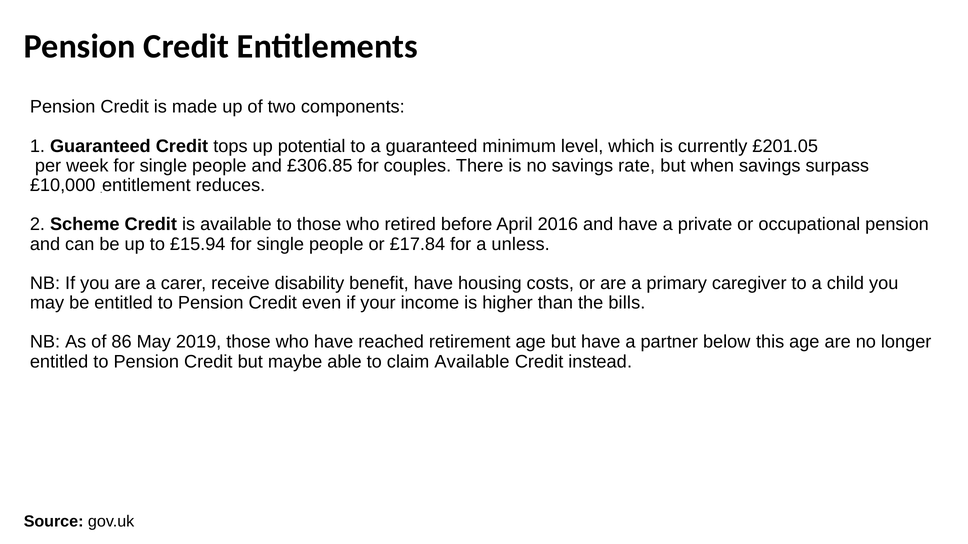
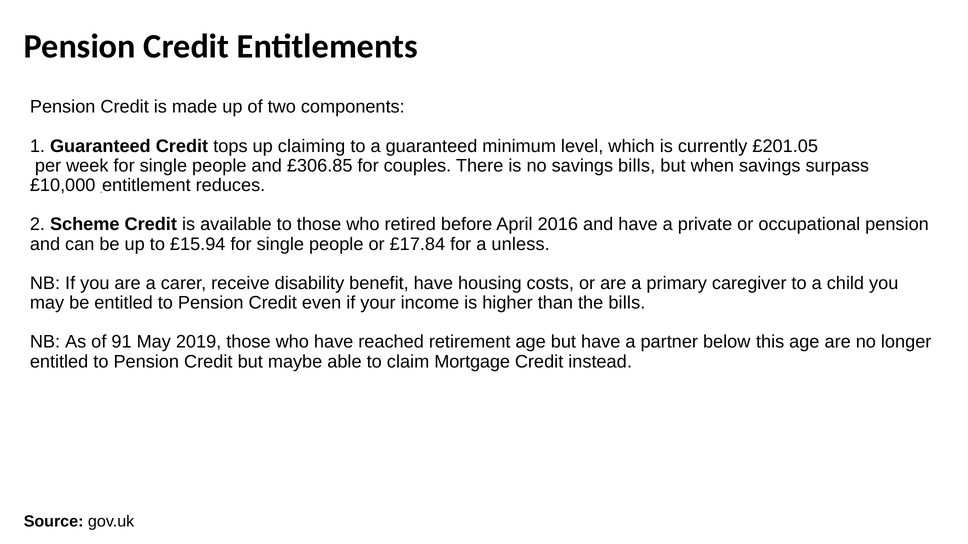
potential: potential -> claiming
savings rate: rate -> bills
86: 86 -> 91
claim Available: Available -> Mortgage
